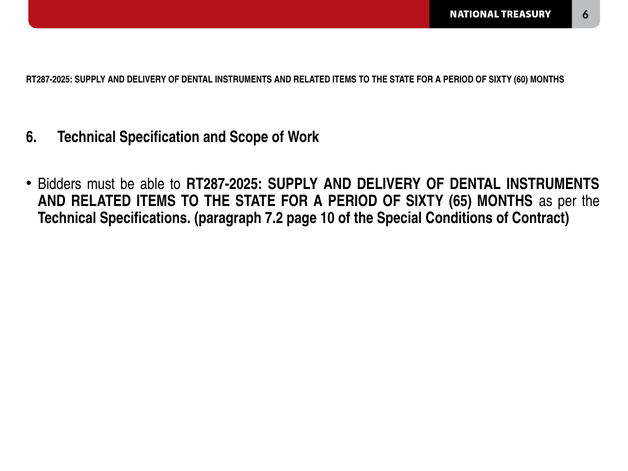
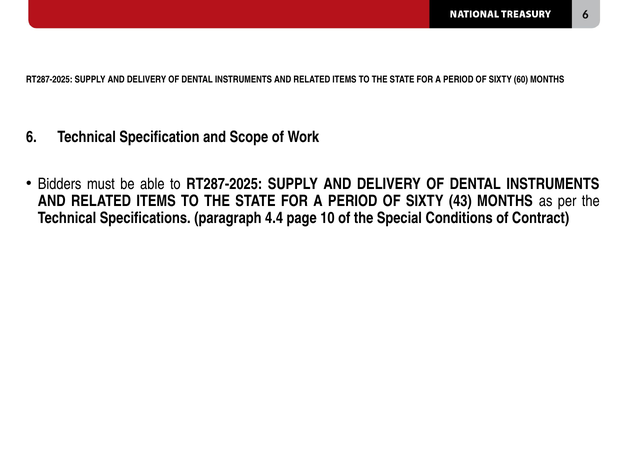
65: 65 -> 43
7.2: 7.2 -> 4.4
